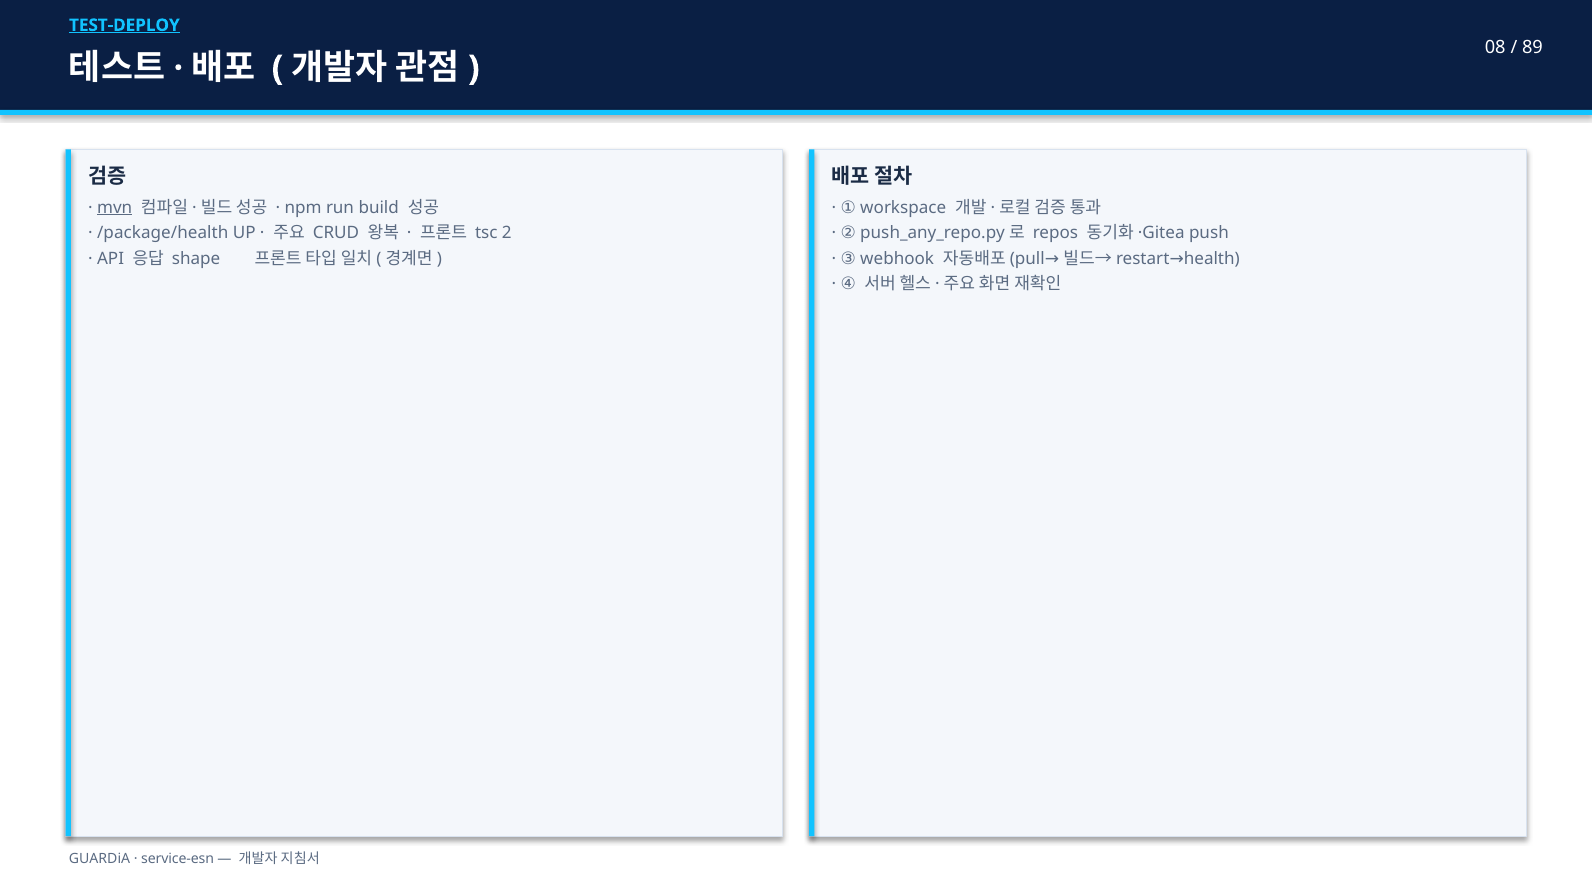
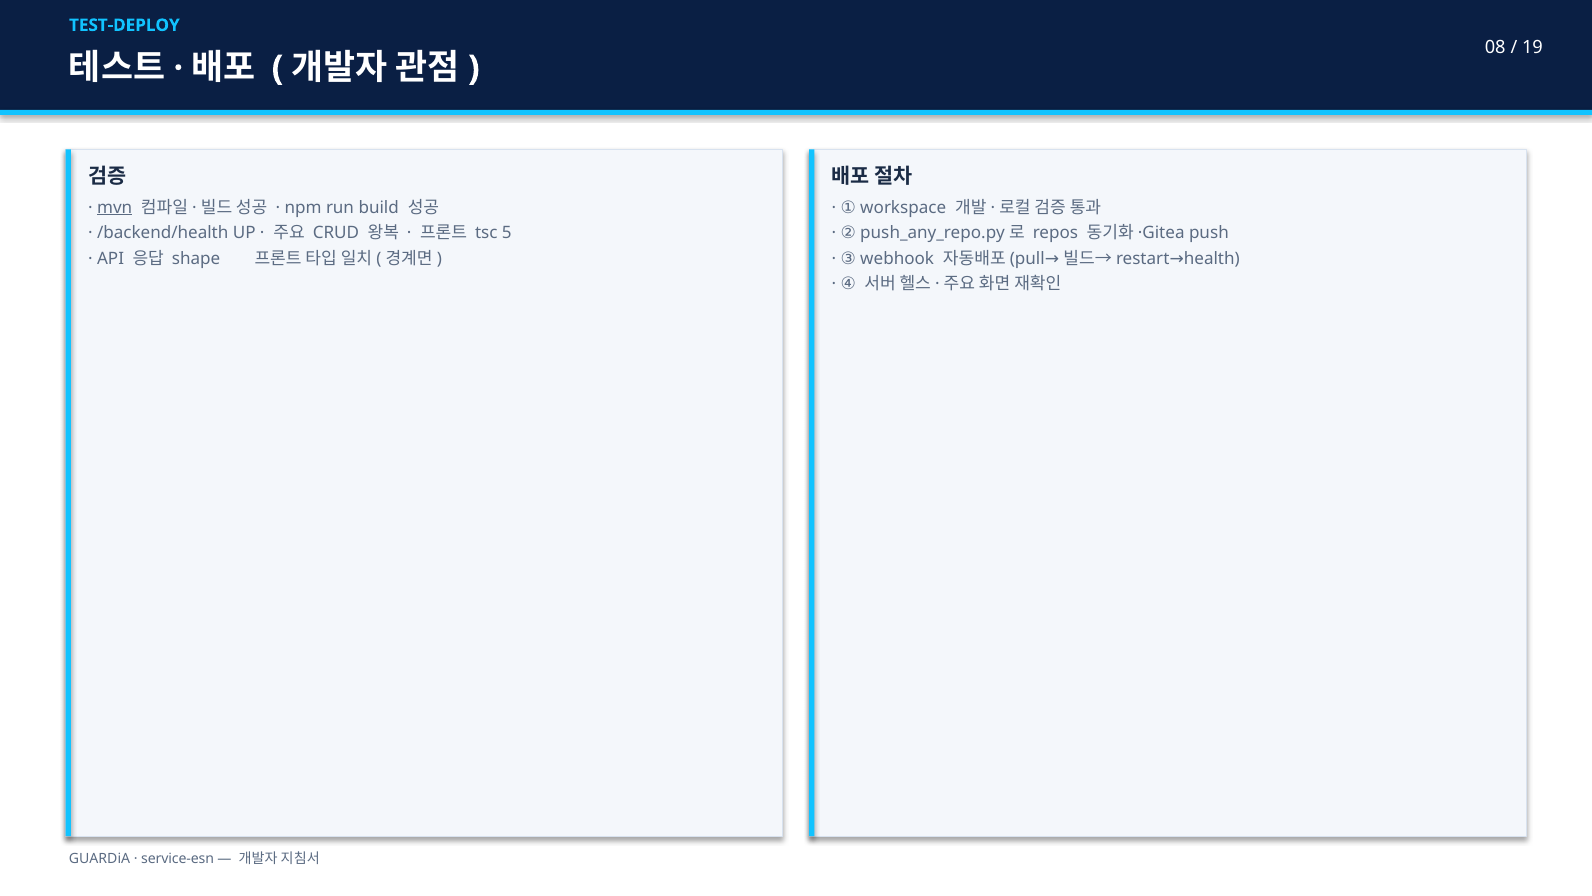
TEST-DEPLOY underline: present -> none
89: 89 -> 19
/package/health: /package/health -> /backend/health
2: 2 -> 5
